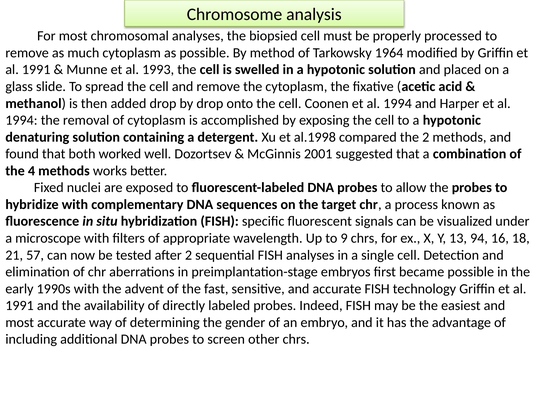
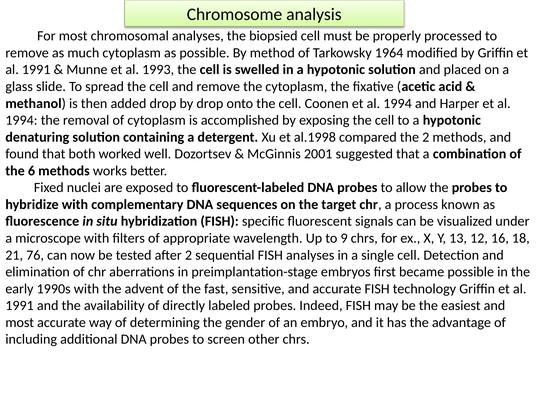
4: 4 -> 6
94: 94 -> 12
57: 57 -> 76
